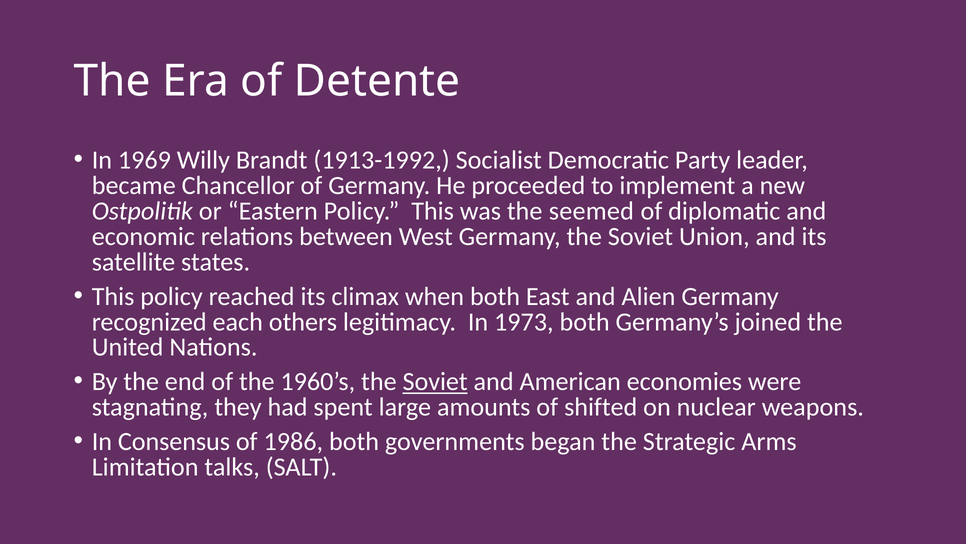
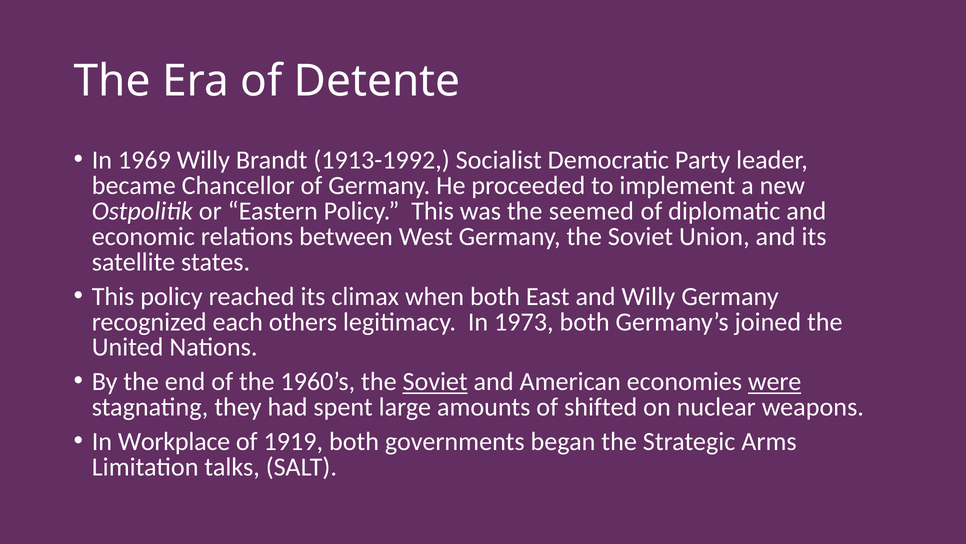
and Alien: Alien -> Willy
were underline: none -> present
Consensus: Consensus -> Workplace
1986: 1986 -> 1919
